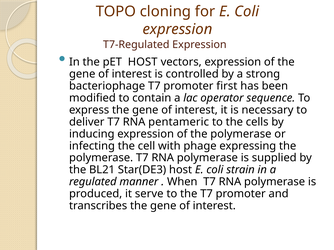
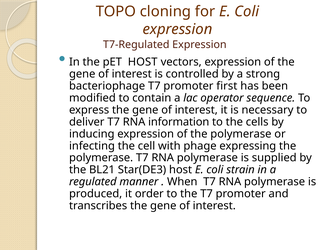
pentameric: pentameric -> information
serve: serve -> order
